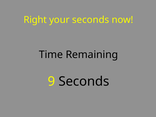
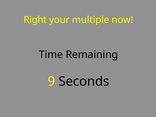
your seconds: seconds -> multiple
